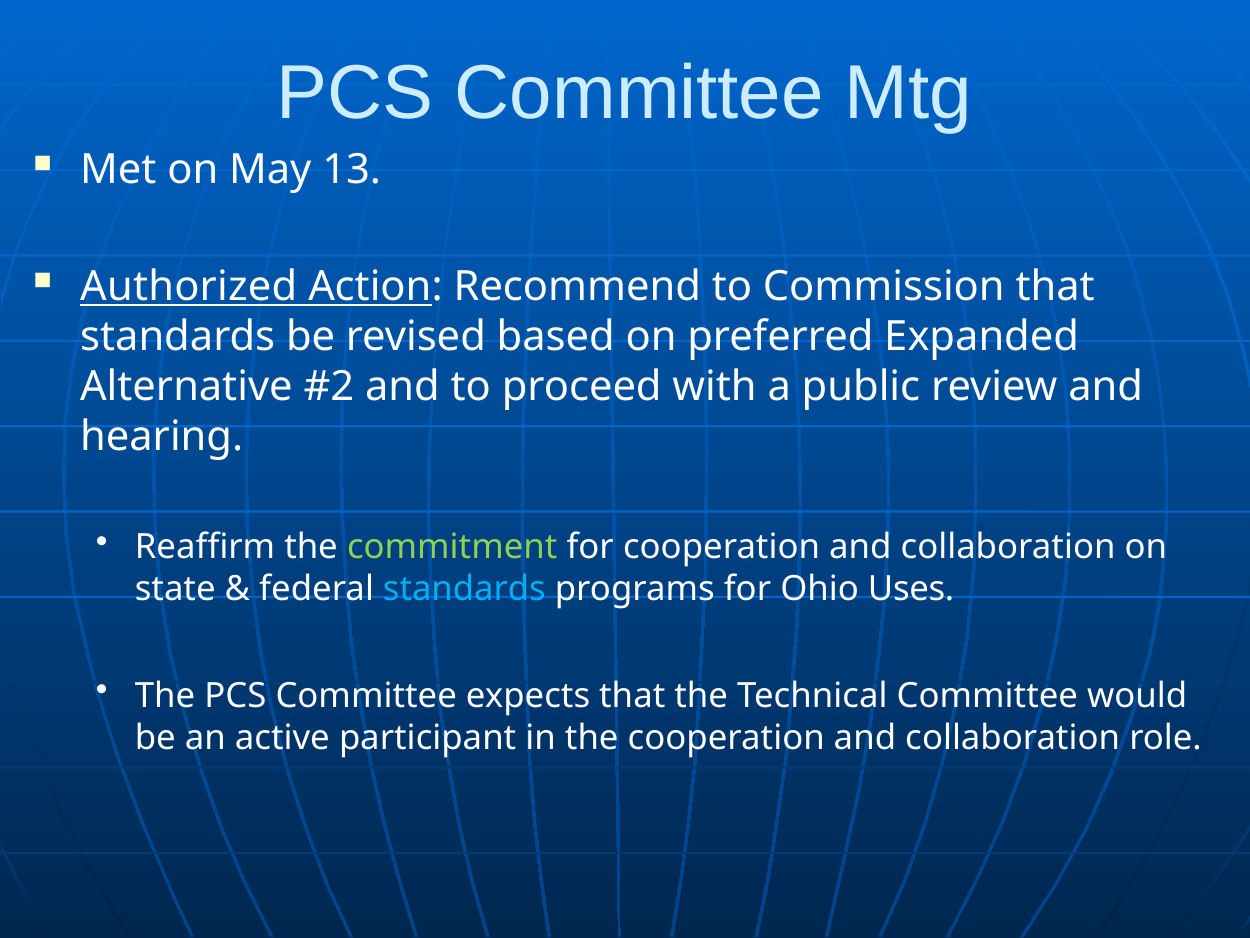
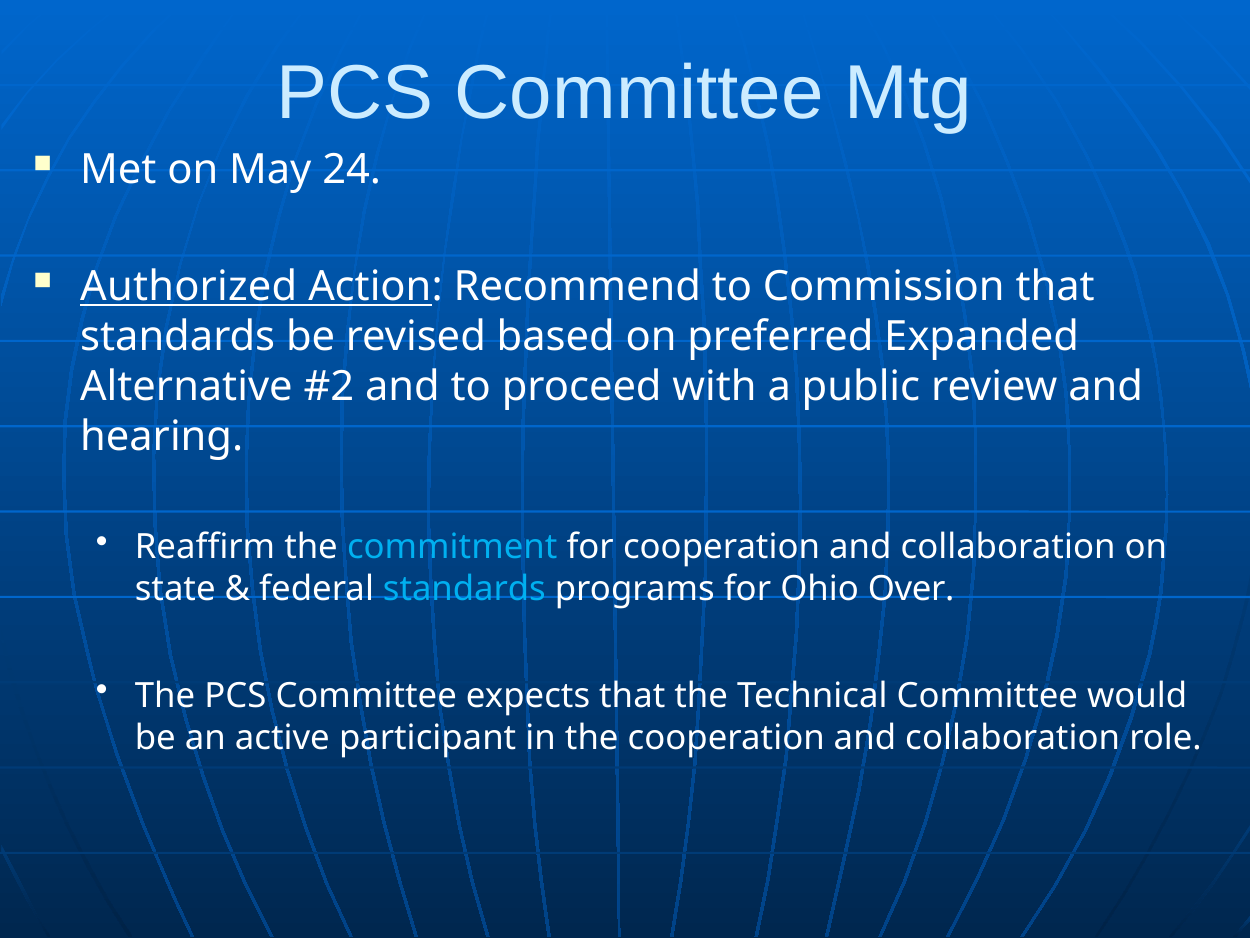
13: 13 -> 24
commitment colour: light green -> light blue
Uses: Uses -> Over
